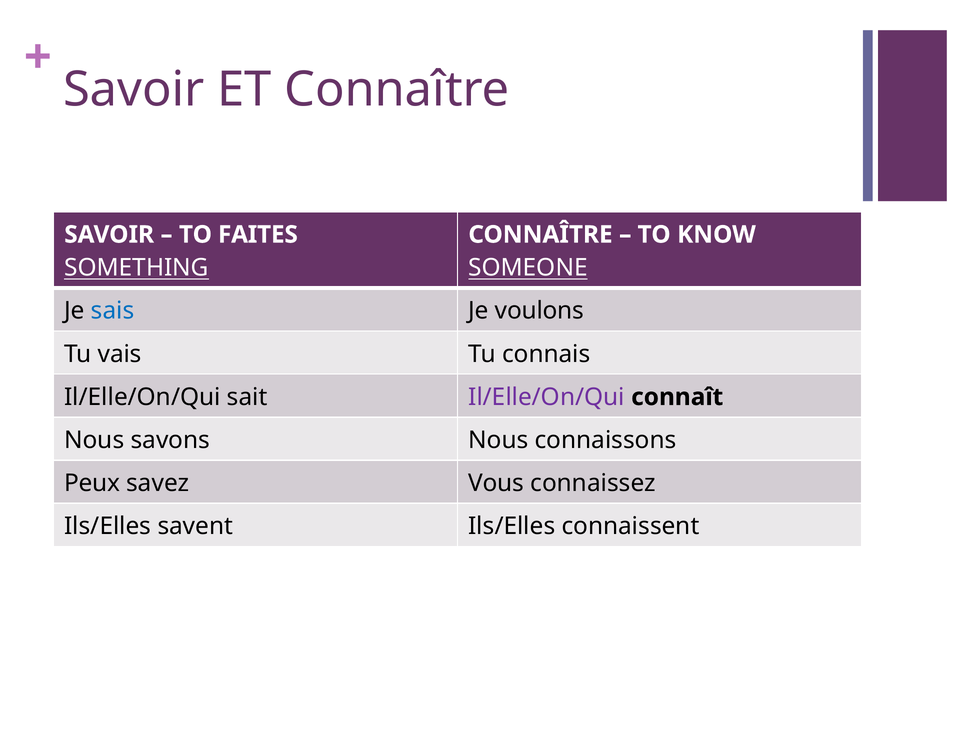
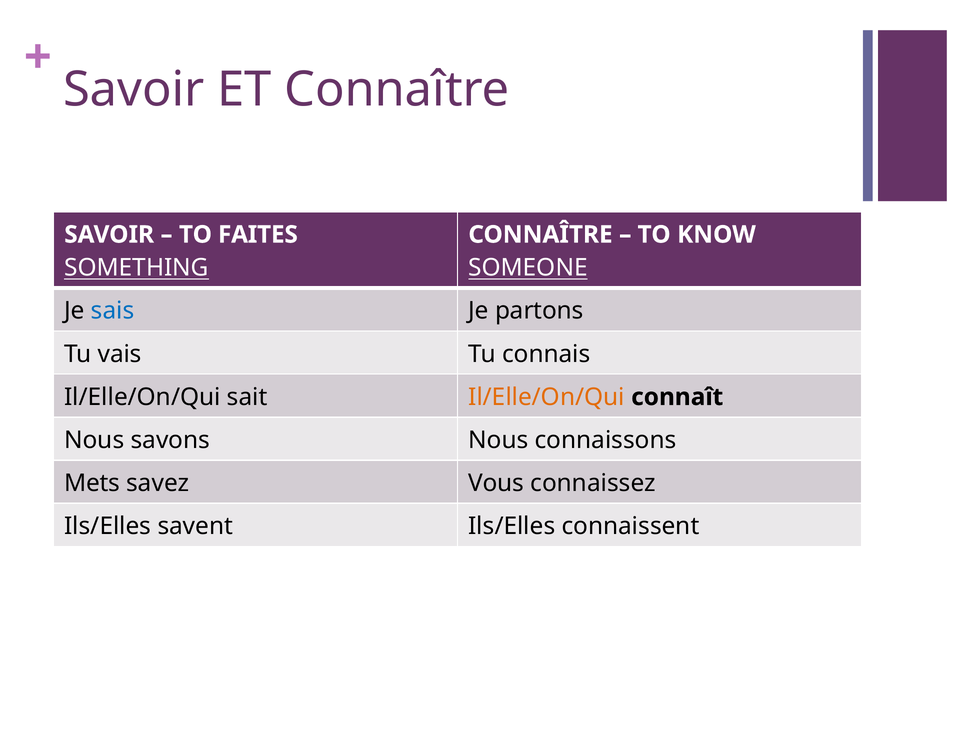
voulons: voulons -> partons
Il/Elle/On/Qui at (547, 397) colour: purple -> orange
Peux: Peux -> Mets
